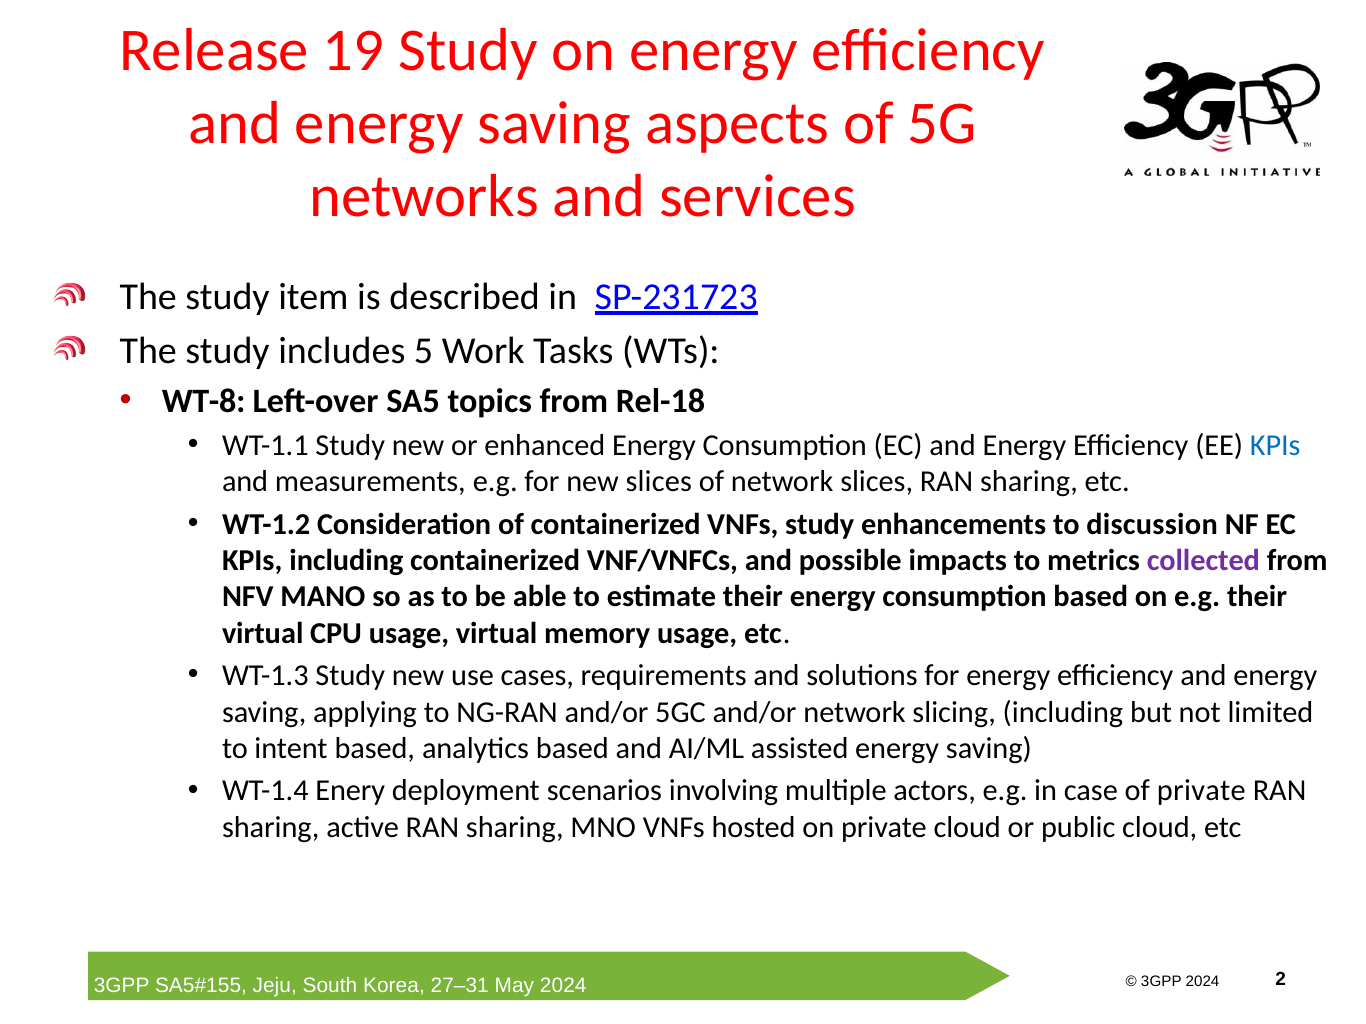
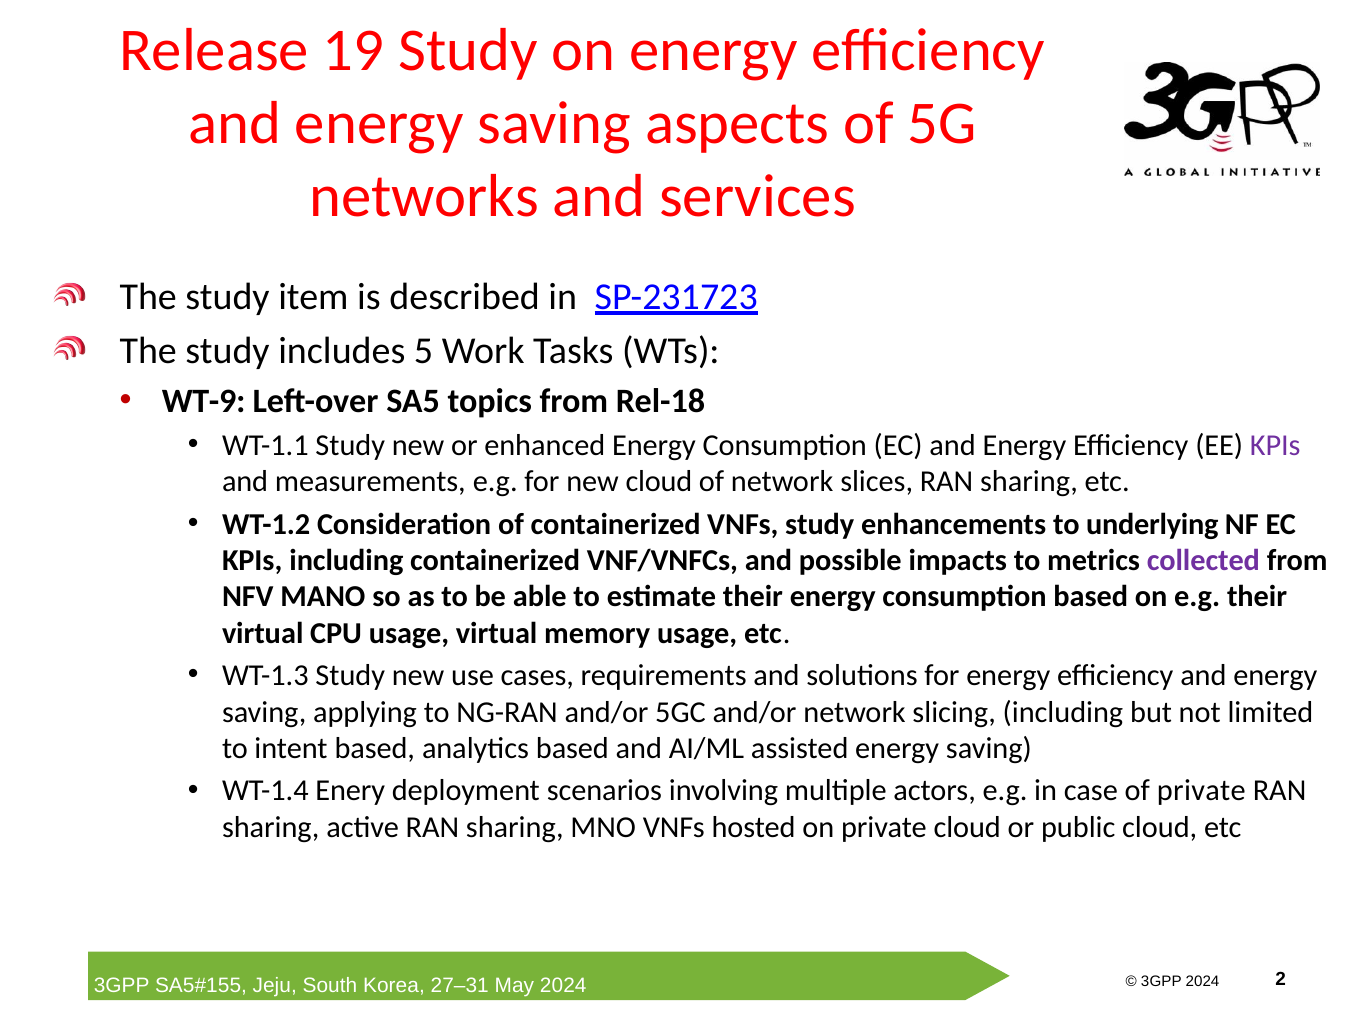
WT-8: WT-8 -> WT-9
KPIs at (1275, 445) colour: blue -> purple
new slices: slices -> cloud
discussion: discussion -> underlying
